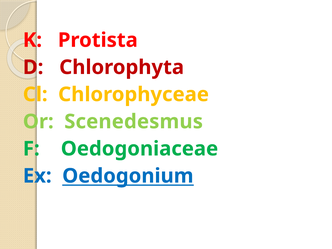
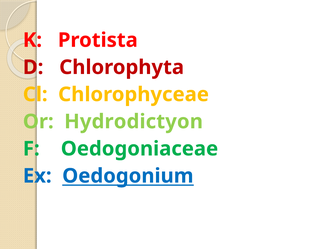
Scenedesmus: Scenedesmus -> Hydrodictyon
